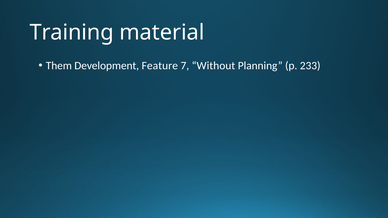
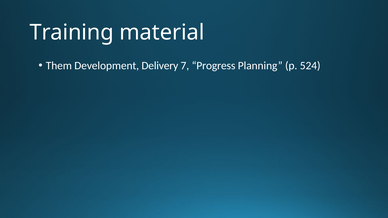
Feature: Feature -> Delivery
Without: Without -> Progress
233: 233 -> 524
